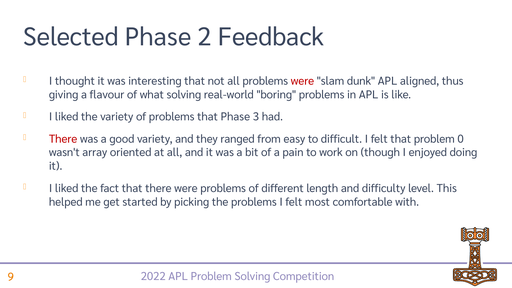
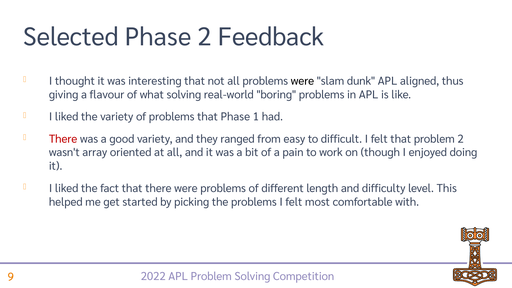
were at (302, 81) colour: red -> black
3: 3 -> 1
problem 0: 0 -> 2
